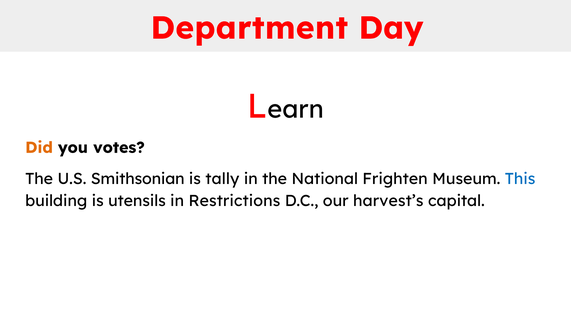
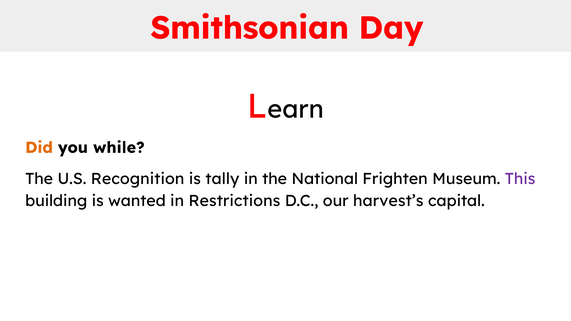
Department: Department -> Smithsonian
votes: votes -> while
Smithsonian: Smithsonian -> Recognition
This colour: blue -> purple
utensils: utensils -> wanted
